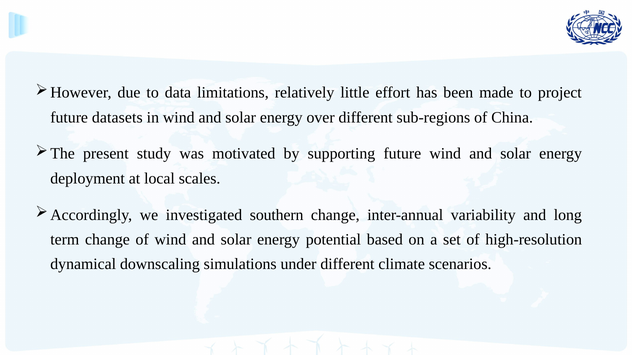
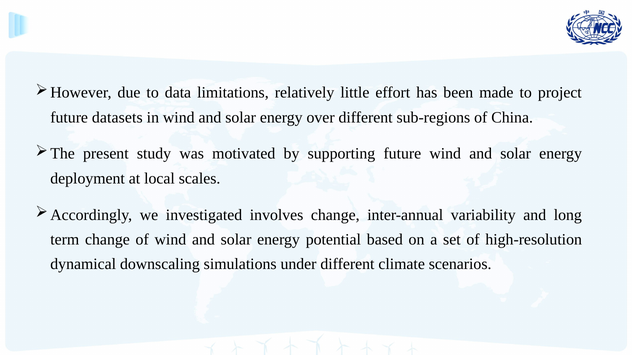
southern: southern -> involves
